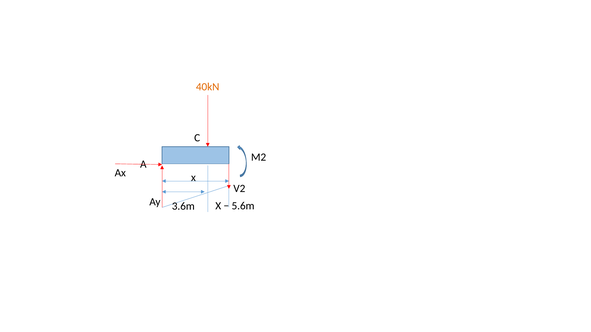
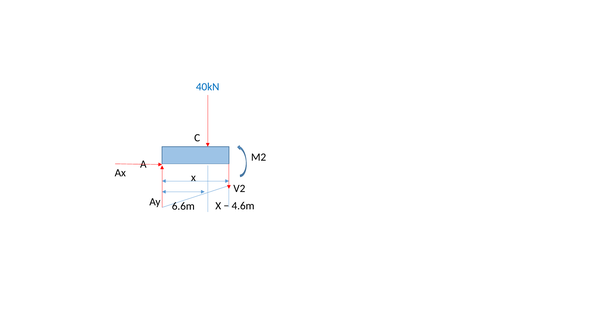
40kN colour: orange -> blue
5.6m: 5.6m -> 4.6m
3.6m: 3.6m -> 6.6m
